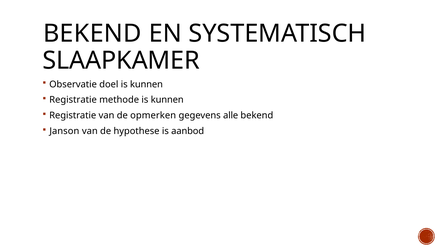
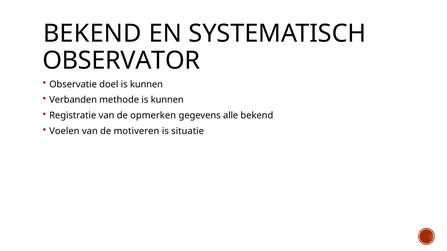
SLAAPKAMER: SLAAPKAMER -> OBSERVATOR
Registratie at (73, 100): Registratie -> Verbanden
Janson: Janson -> Voelen
hypothese: hypothese -> motiveren
aanbod: aanbod -> situatie
